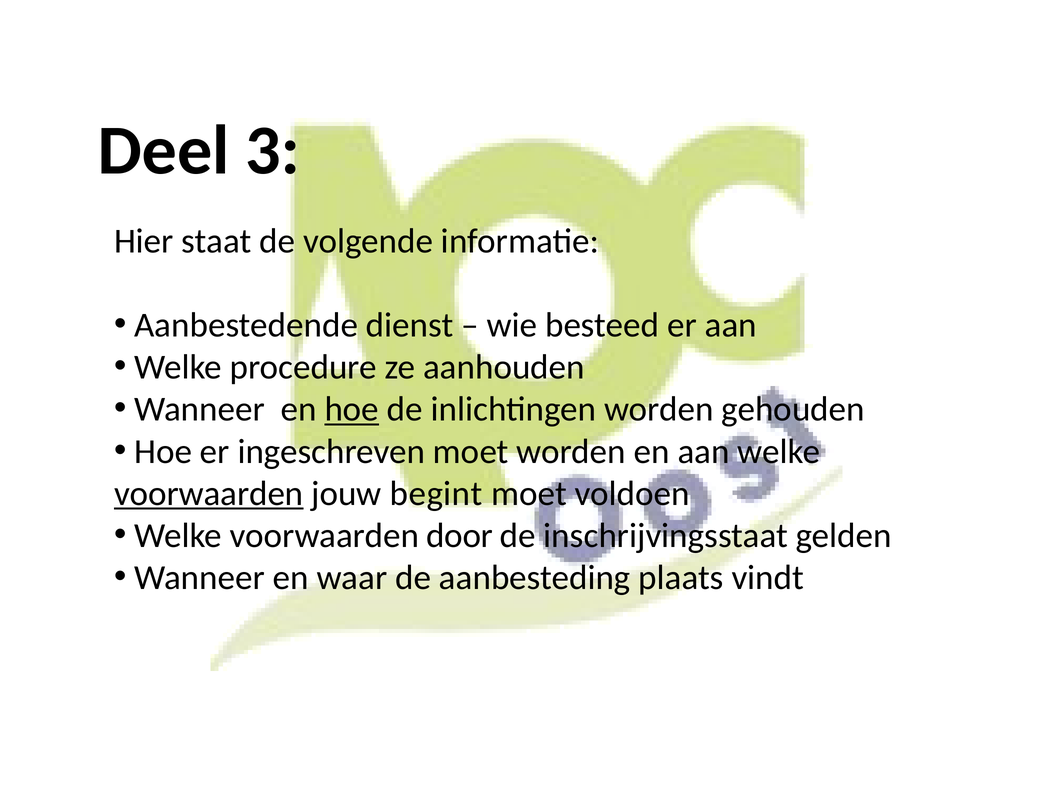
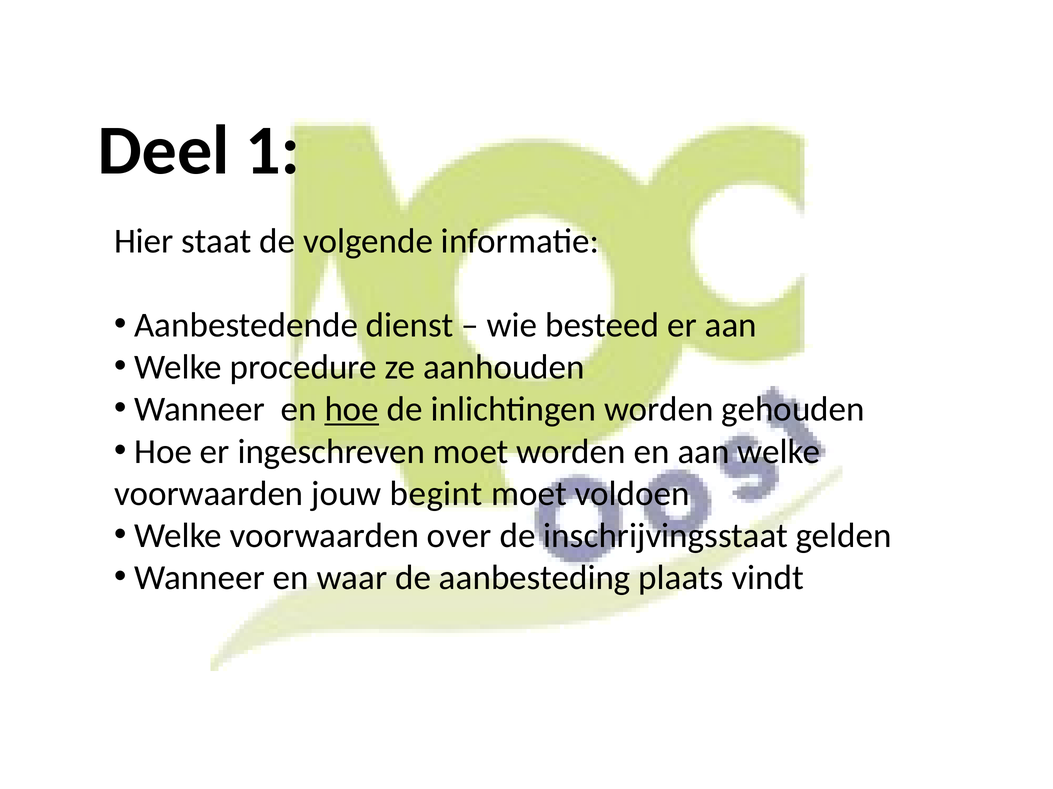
3: 3 -> 1
voorwaarden at (209, 494) underline: present -> none
door: door -> over
